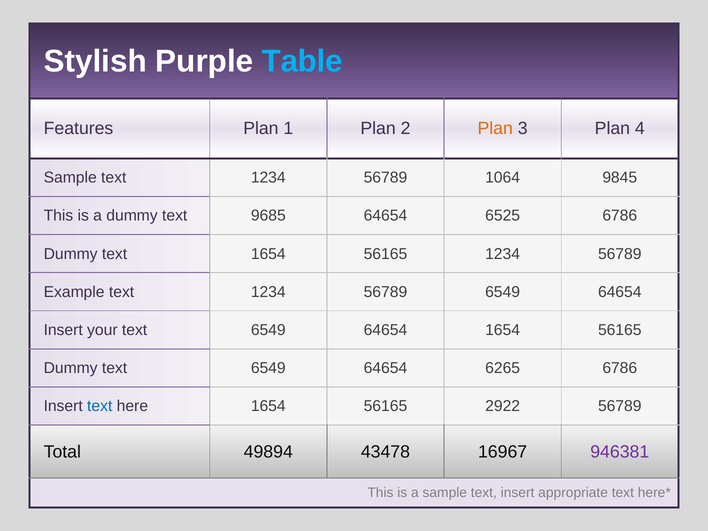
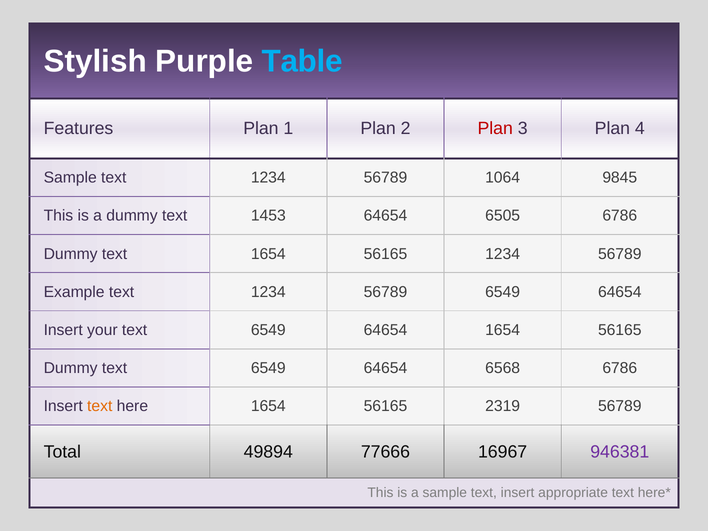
Plan at (495, 129) colour: orange -> red
9685: 9685 -> 1453
6525: 6525 -> 6505
6265: 6265 -> 6568
text at (100, 406) colour: blue -> orange
2922: 2922 -> 2319
43478: 43478 -> 77666
